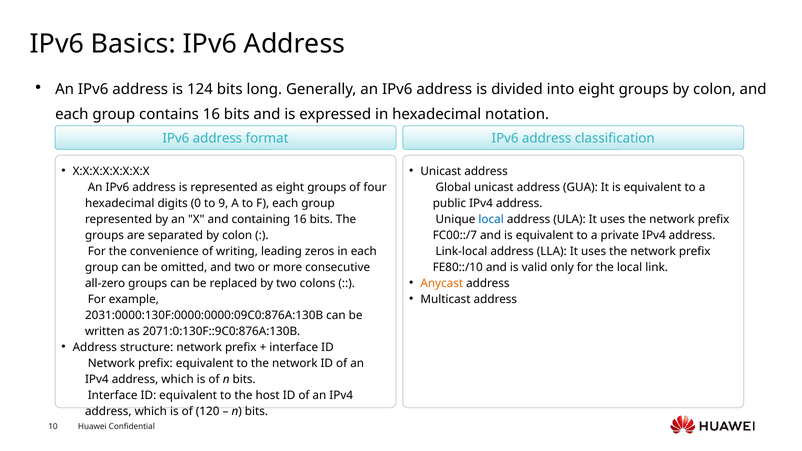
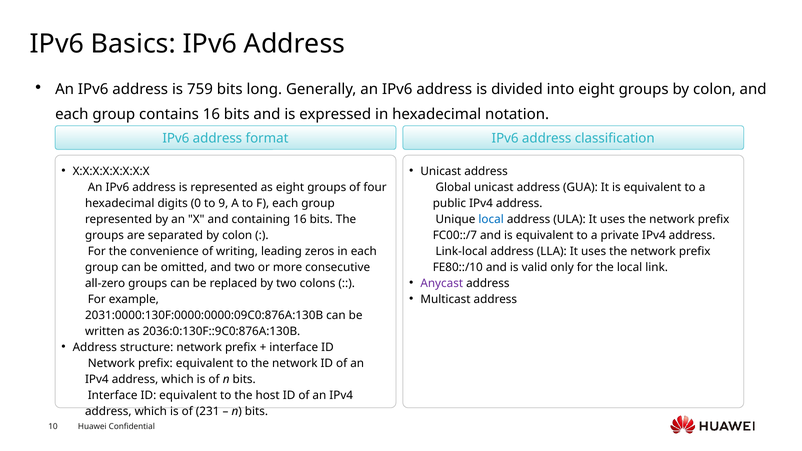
124: 124 -> 759
Anycast colour: orange -> purple
2071:0:130F::9C0:876A:130B: 2071:0:130F::9C0:876A:130B -> 2036:0:130F::9C0:876A:130B
120: 120 -> 231
